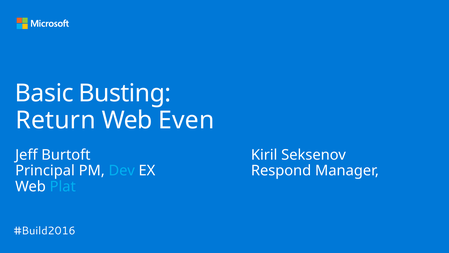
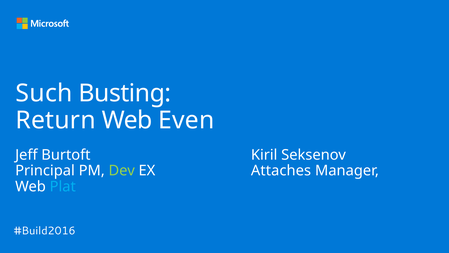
Basic: Basic -> Such
Dev colour: light blue -> light green
Respond: Respond -> Attaches
